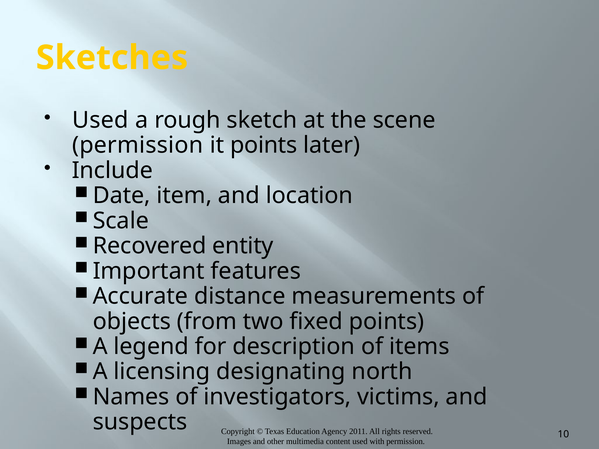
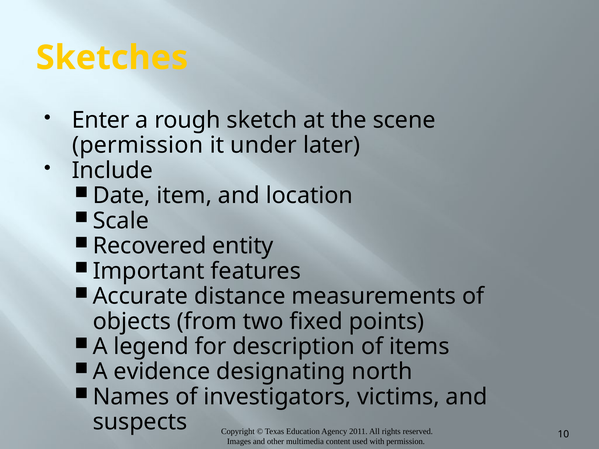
Used at (100, 120): Used -> Enter
it points: points -> under
licensing: licensing -> evidence
